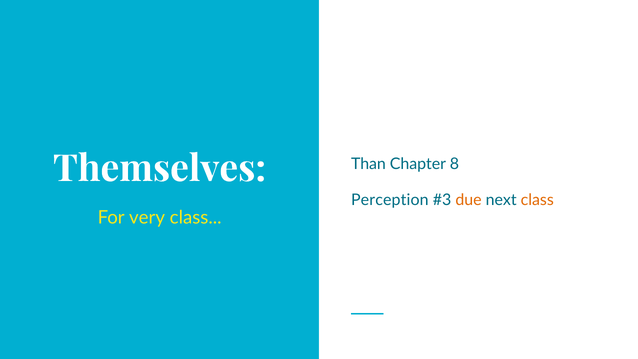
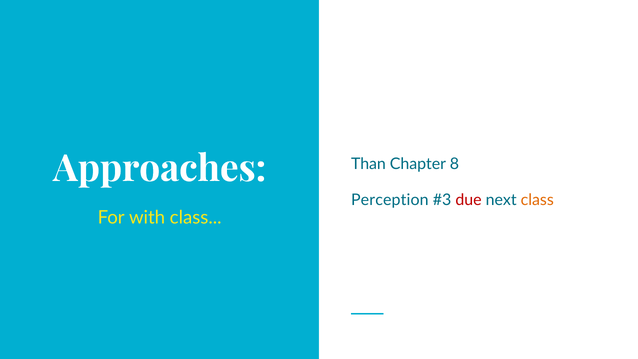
Themselves: Themselves -> Approaches
due colour: orange -> red
very: very -> with
